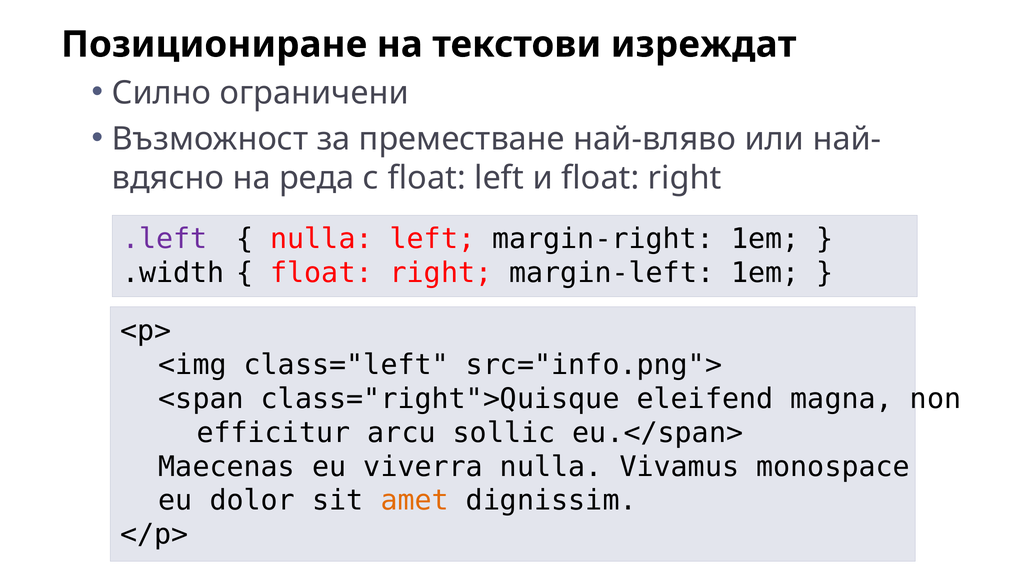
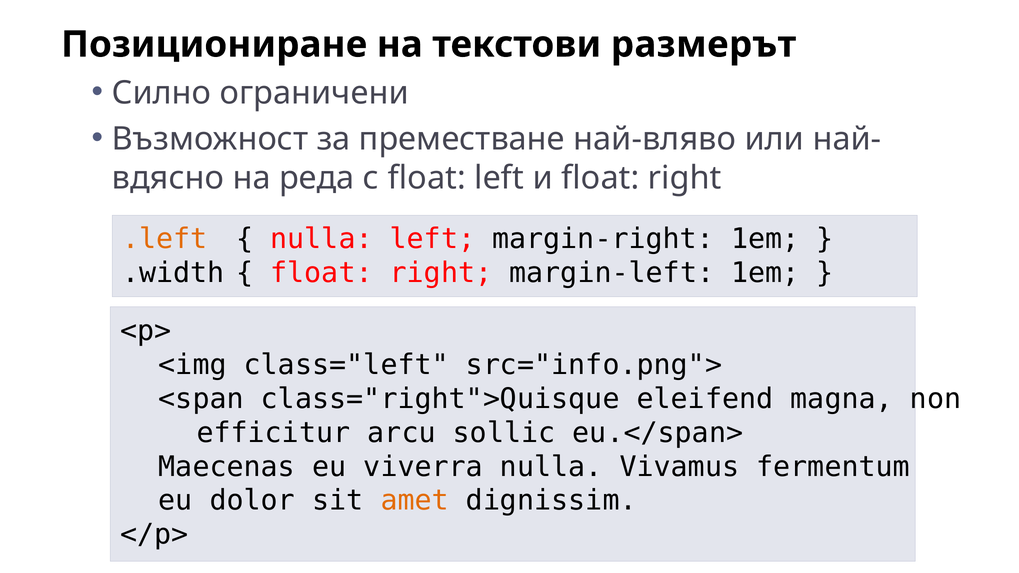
изреждат: изреждат -> размерът
.left colour: purple -> orange
monospace: monospace -> fermentum
